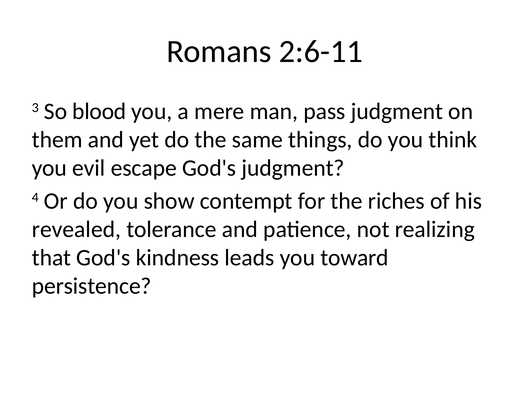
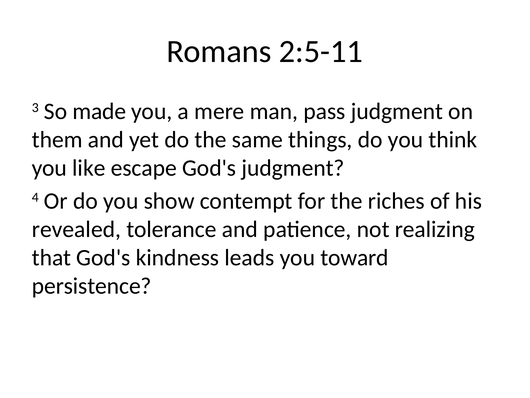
2:6-11: 2:6-11 -> 2:5-11
blood: blood -> made
evil: evil -> like
